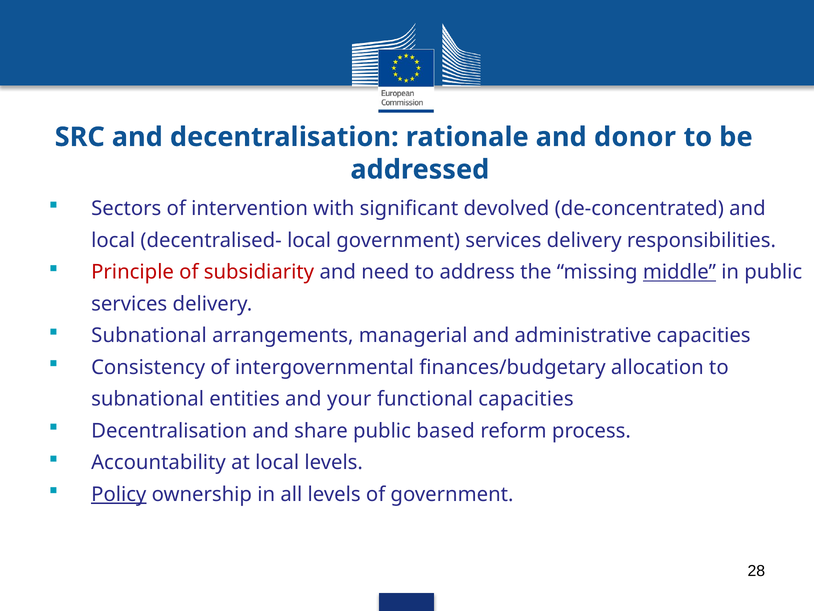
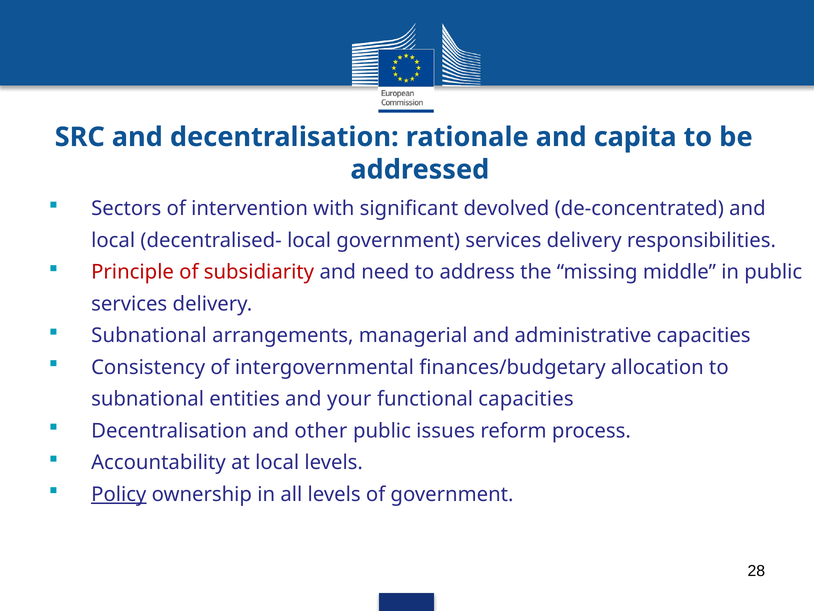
donor: donor -> capita
middle underline: present -> none
share: share -> other
based: based -> issues
